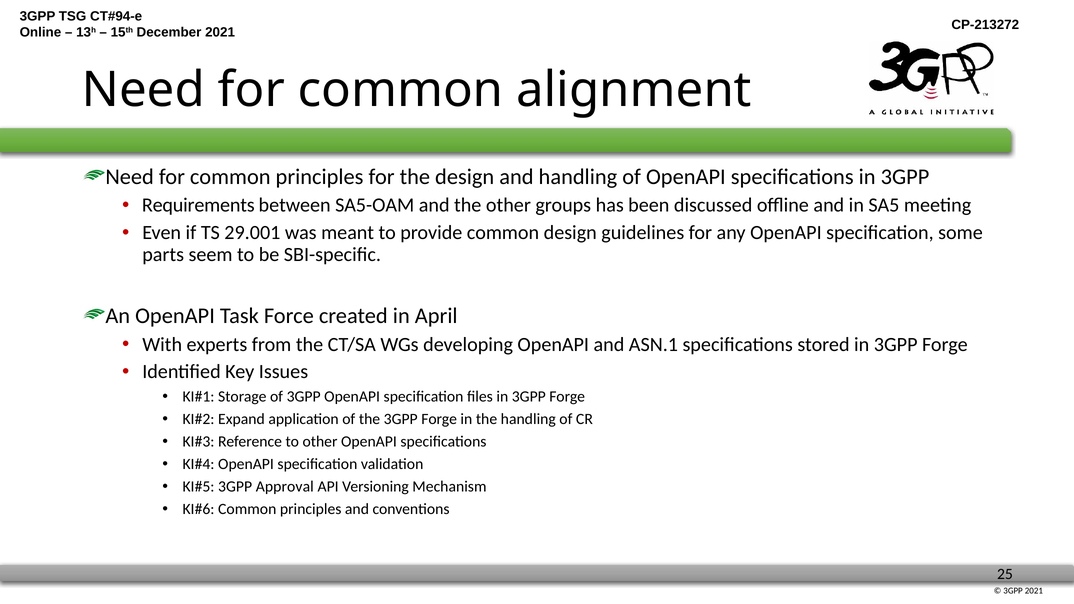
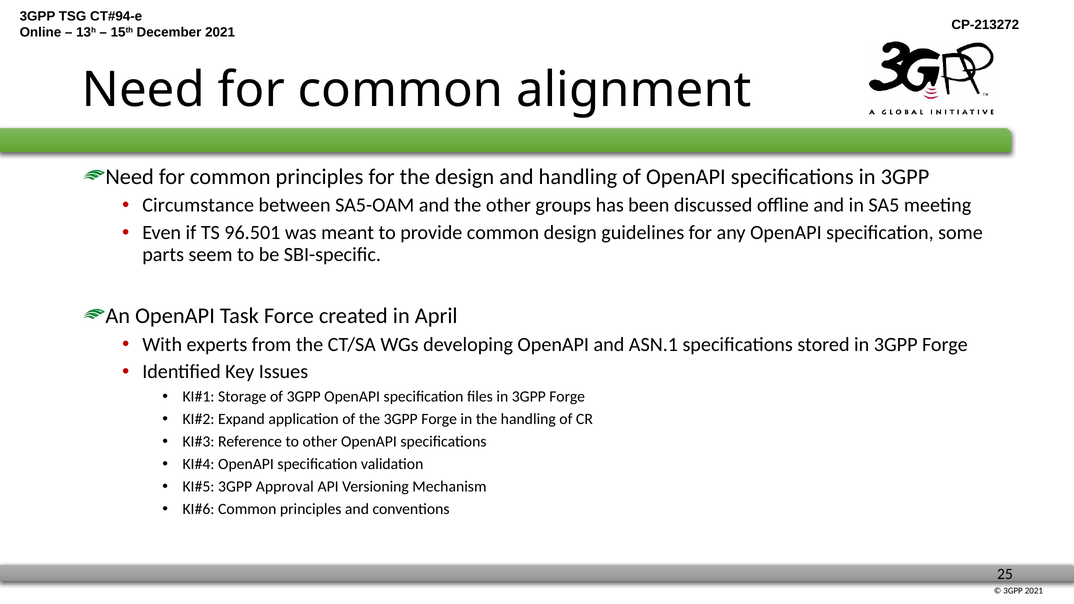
Requirements: Requirements -> Circumstance
29.001: 29.001 -> 96.501
